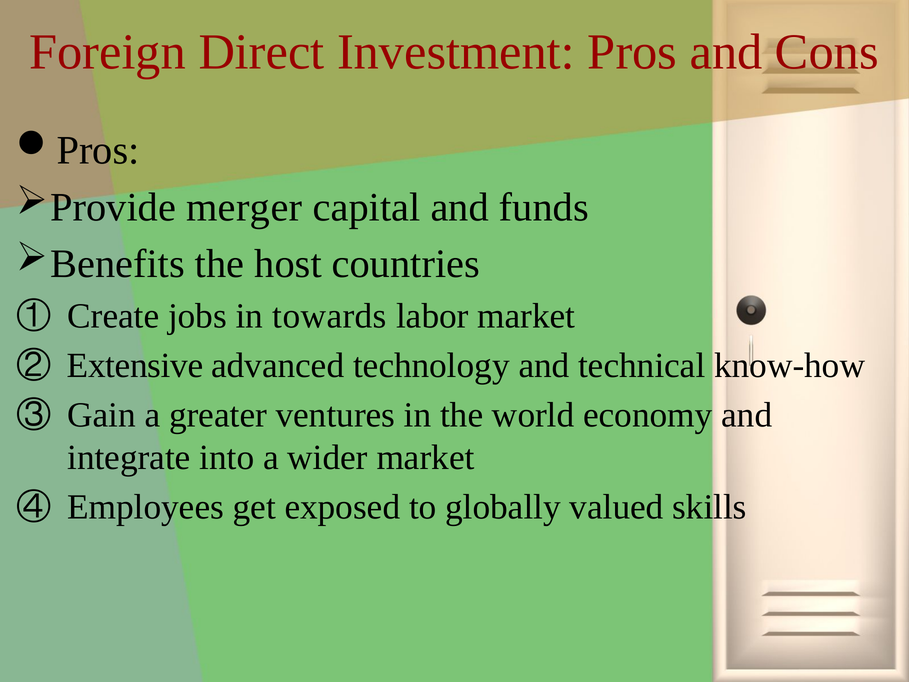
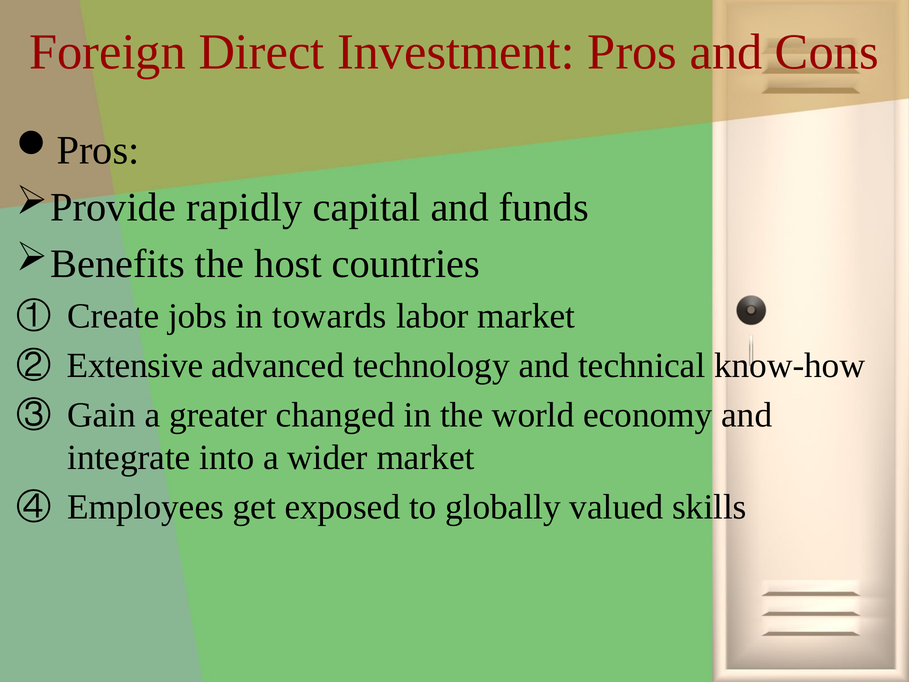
merger: merger -> rapidly
ventures: ventures -> changed
